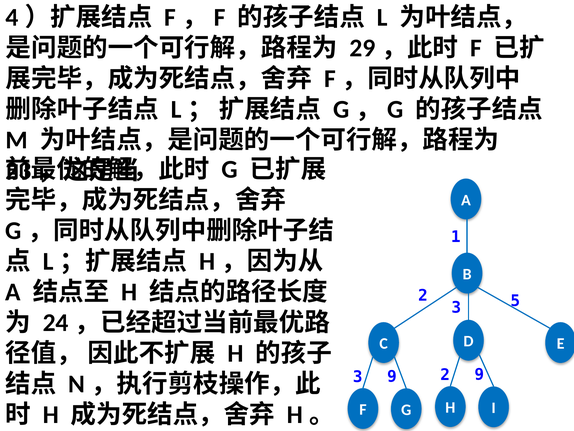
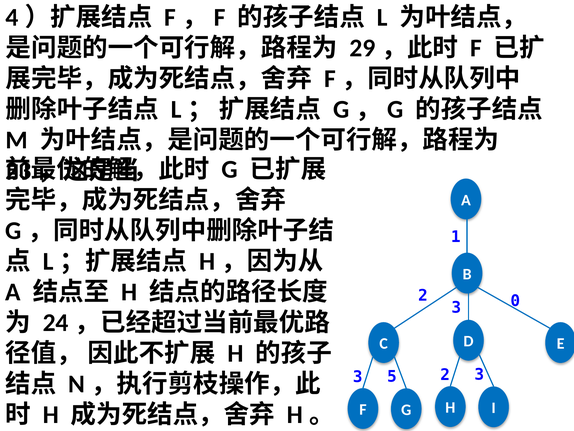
5: 5 -> 0
9 at (479, 374): 9 -> 3
3 9: 9 -> 5
